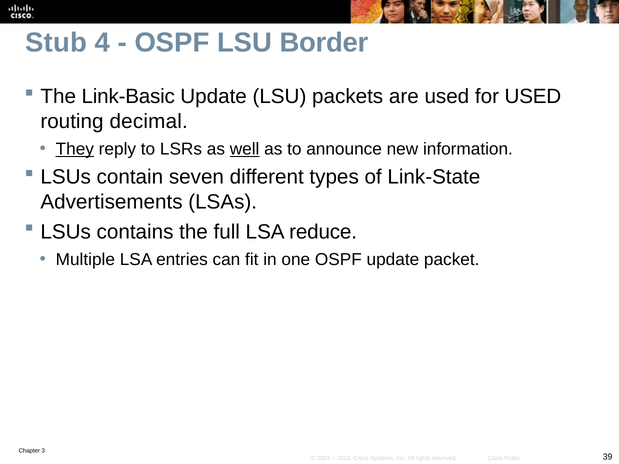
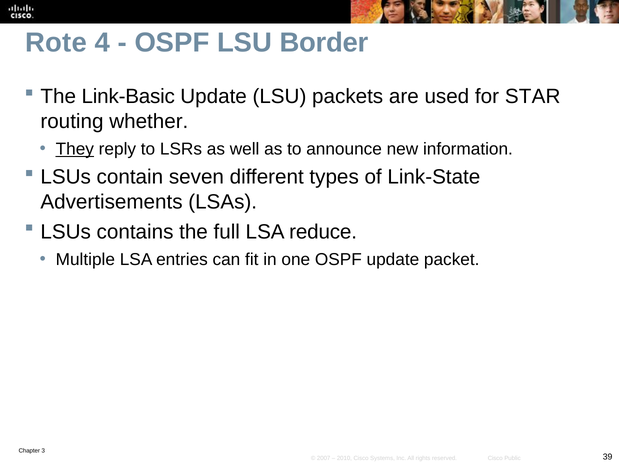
Stub: Stub -> Rote
for USED: USED -> STAR
decimal: decimal -> whether
well underline: present -> none
